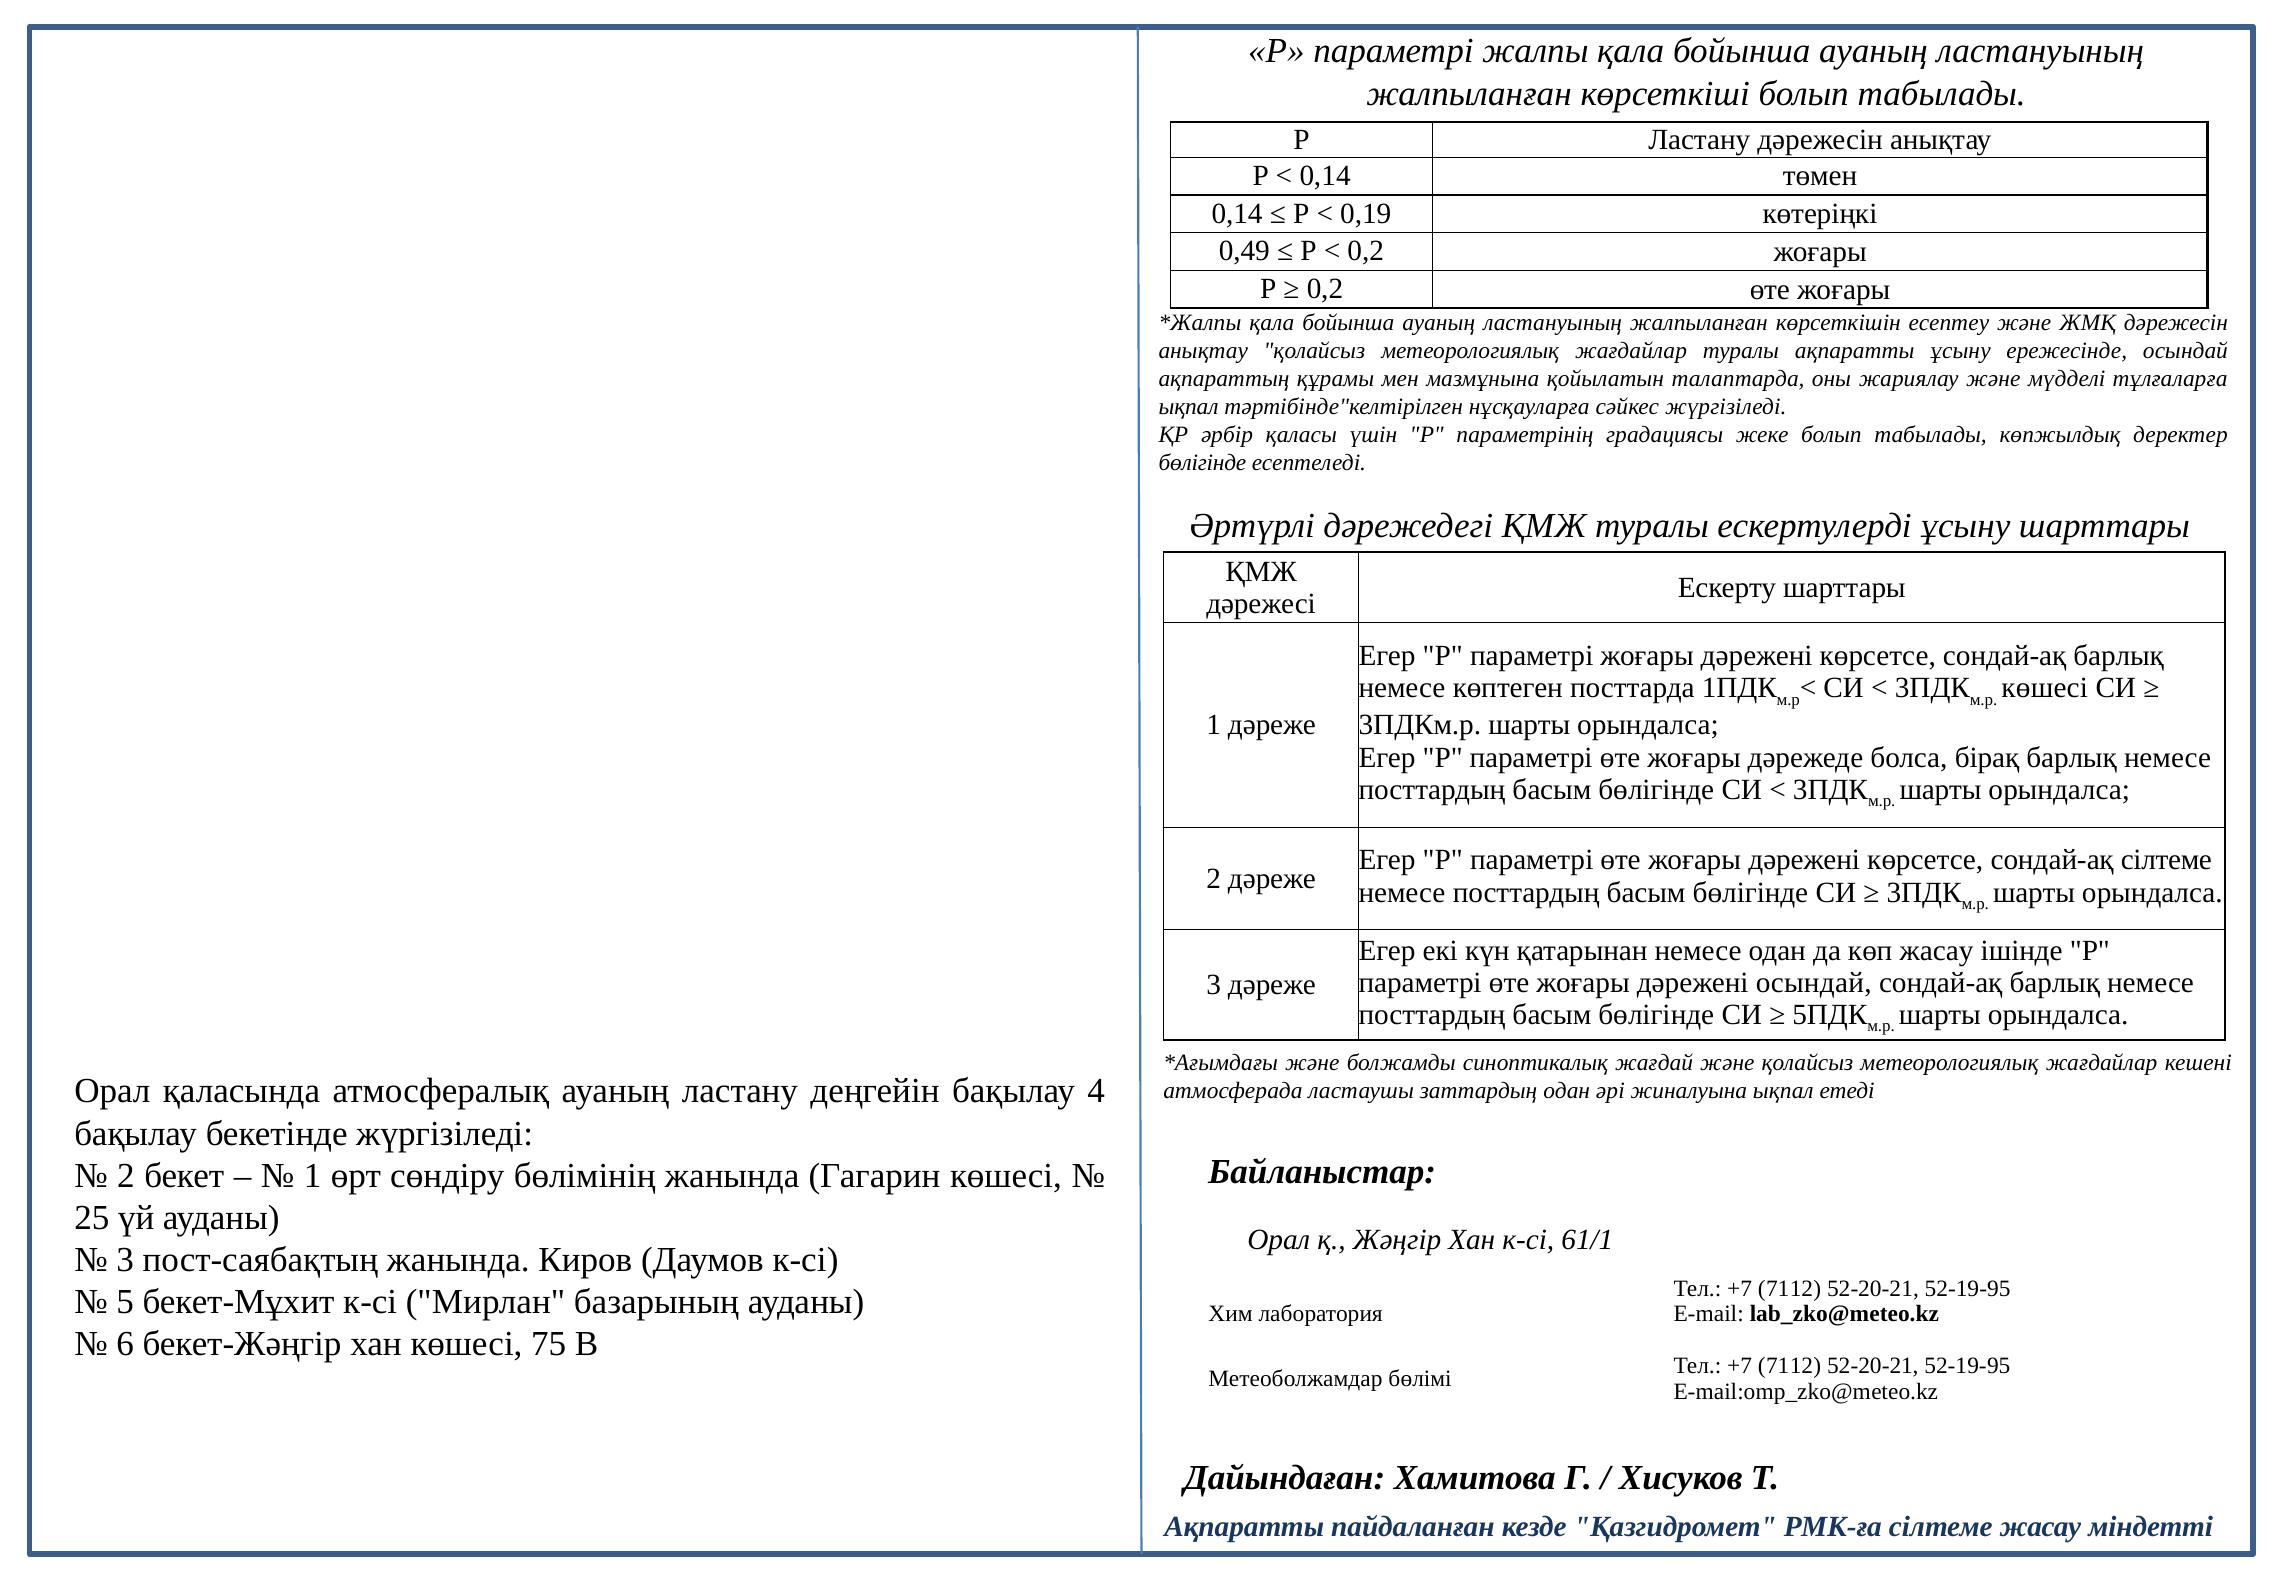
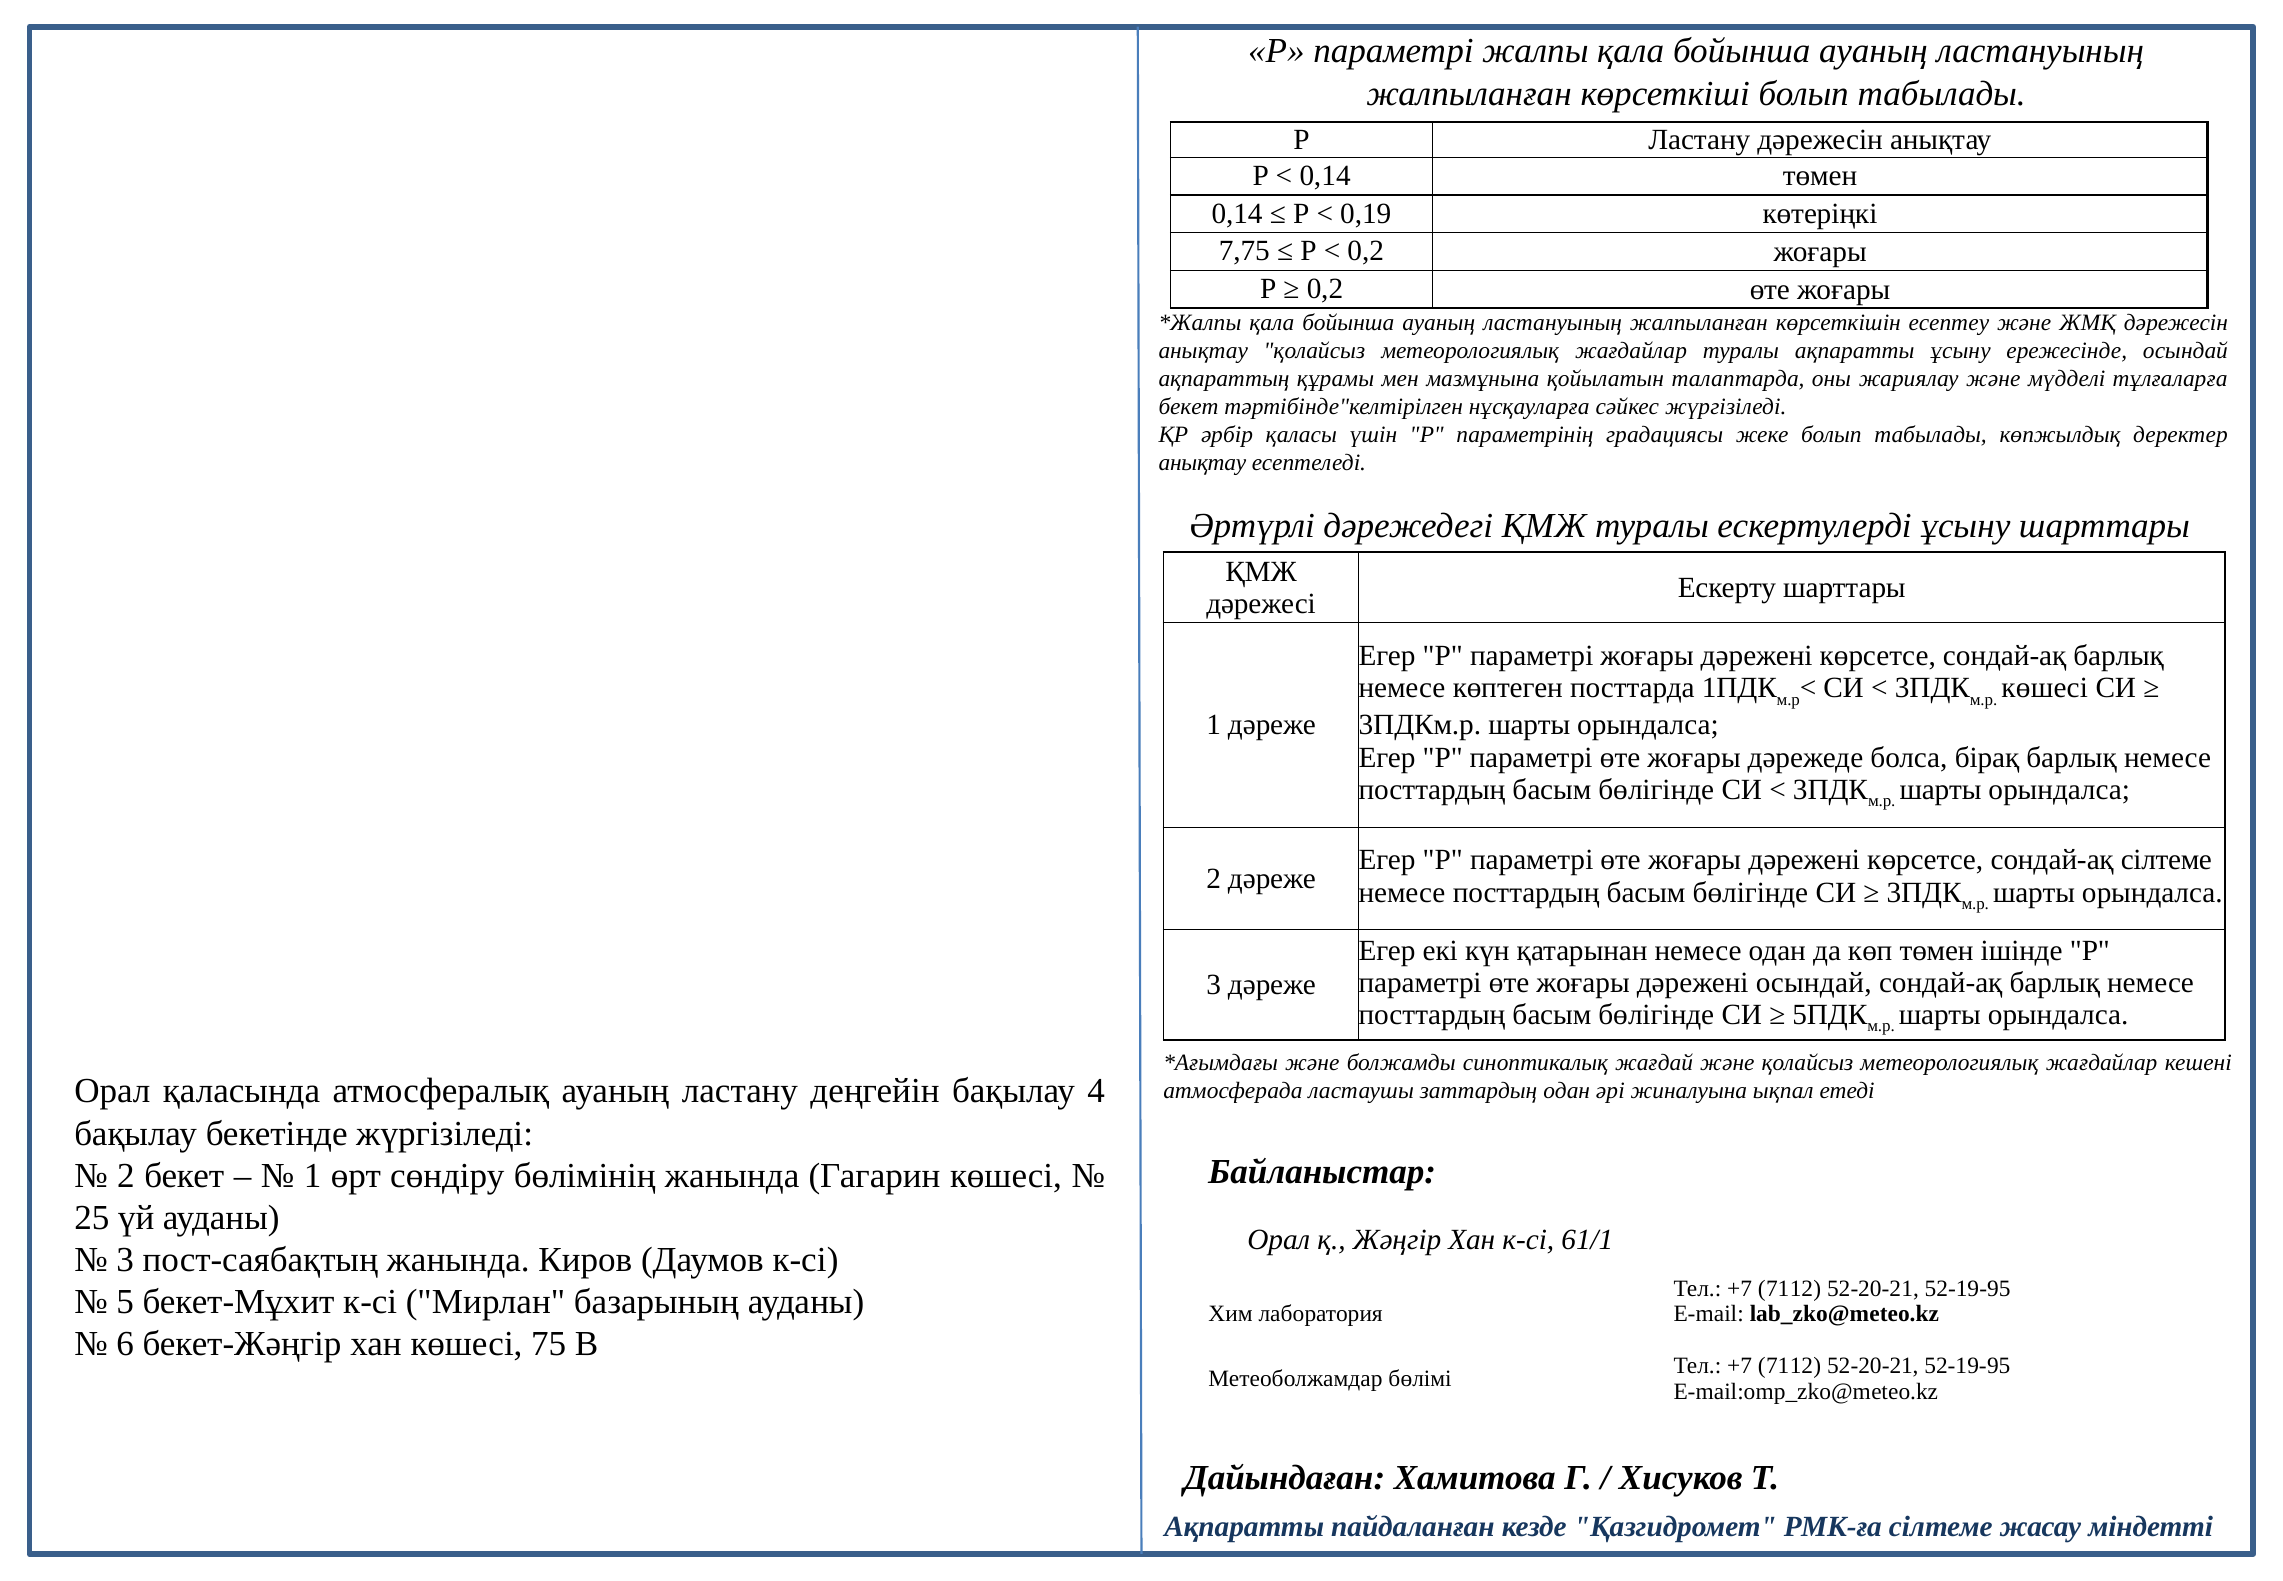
0,49: 0,49 -> 7,75
ықпал at (1189, 406): ықпал -> бекет
бөлігінде at (1202, 463): бөлігінде -> анықтау
көп жасау: жасау -> төмен
